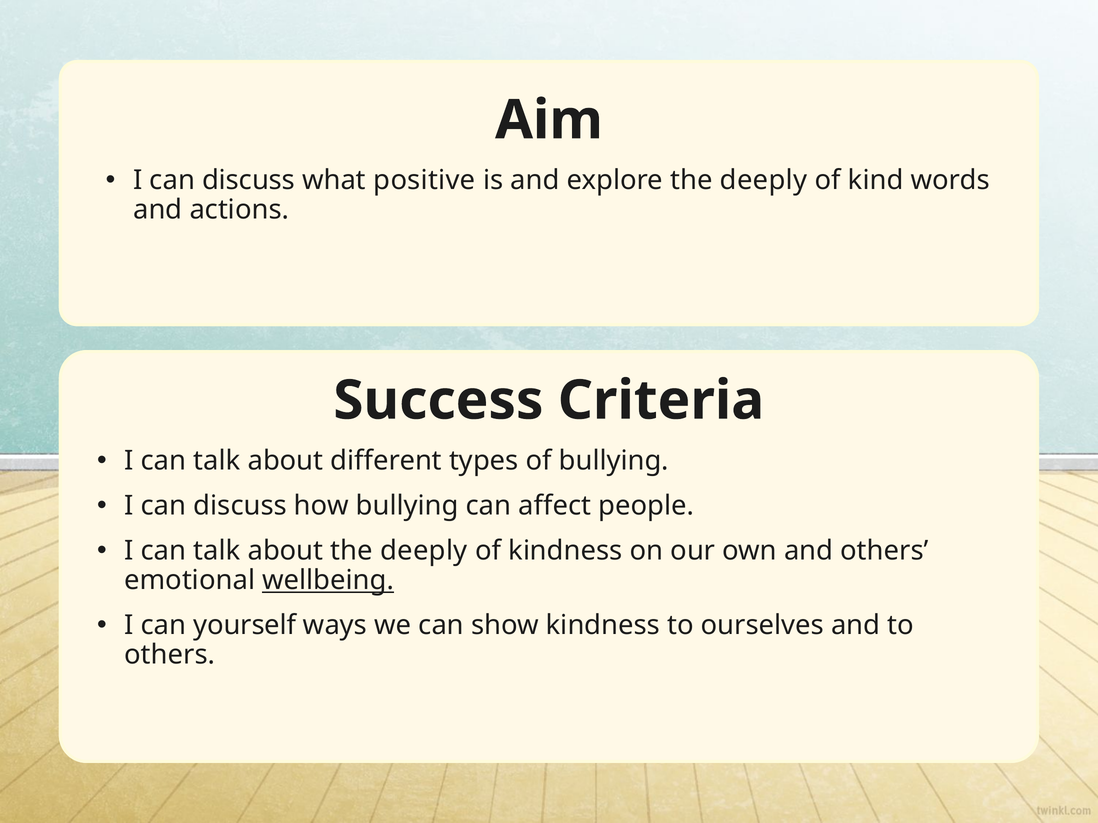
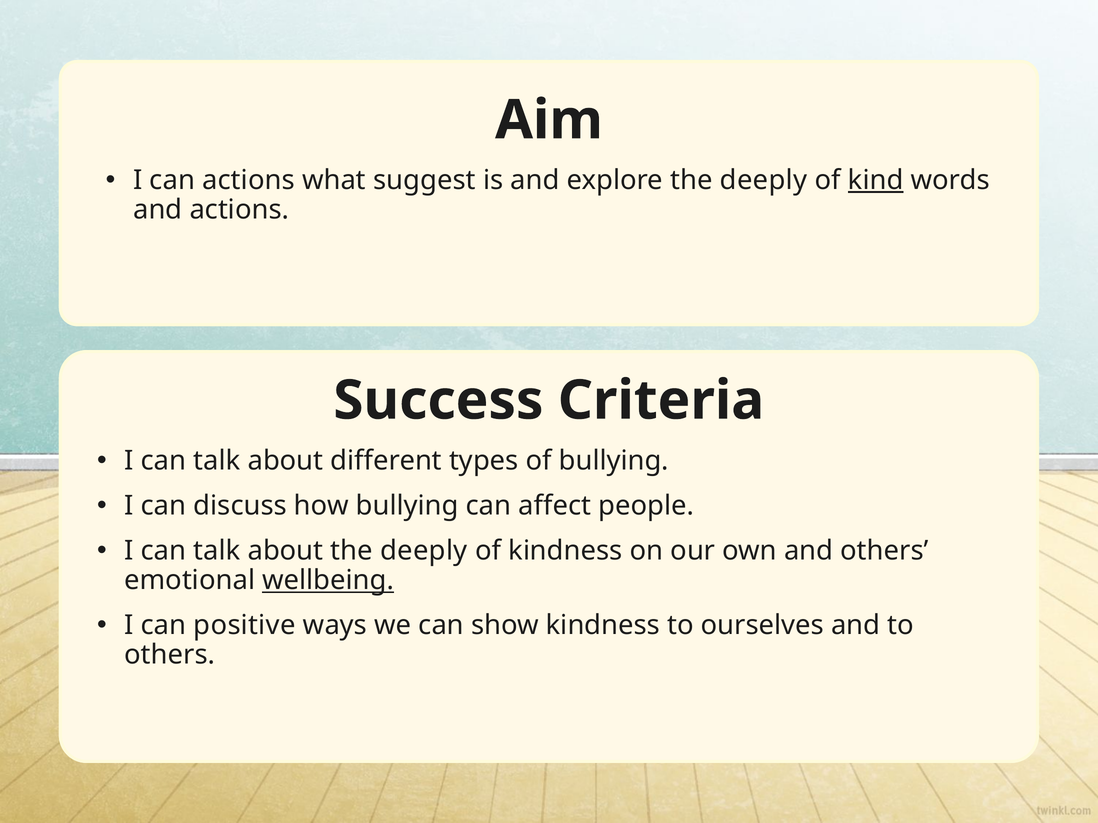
discuss at (249, 180): discuss -> actions
positive: positive -> suggest
kind underline: none -> present
yourself: yourself -> positive
